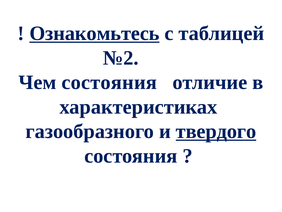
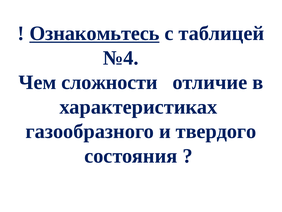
№2: №2 -> №4
Чем состояния: состояния -> сложности
твердого underline: present -> none
